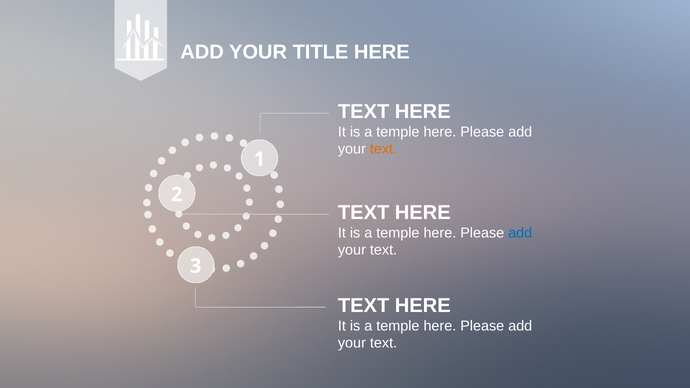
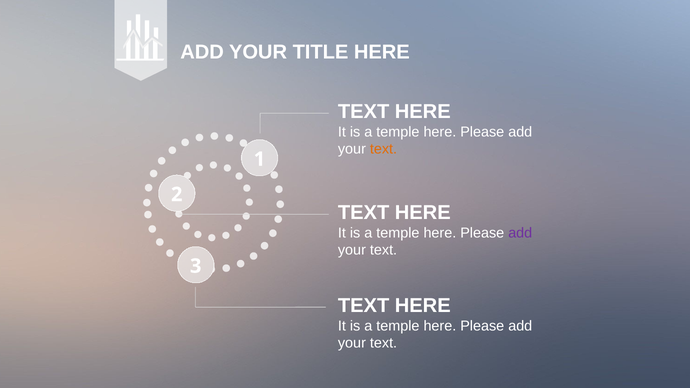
add at (520, 233) colour: blue -> purple
